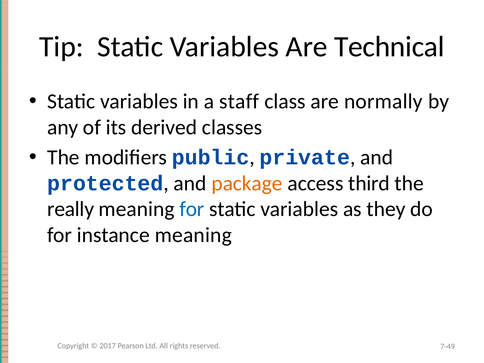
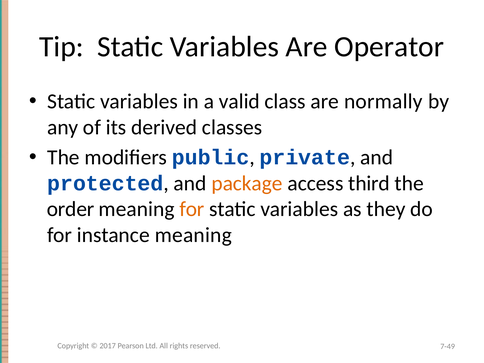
Technical: Technical -> Operator
staff: staff -> valid
really: really -> order
for at (192, 209) colour: blue -> orange
